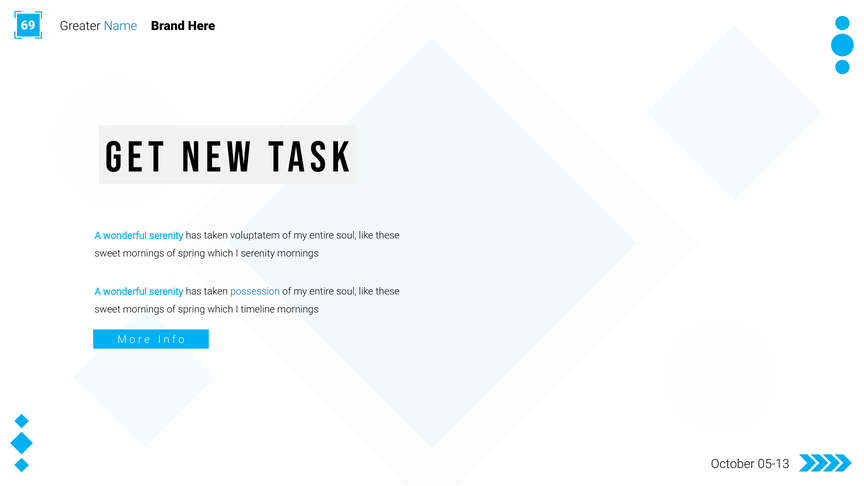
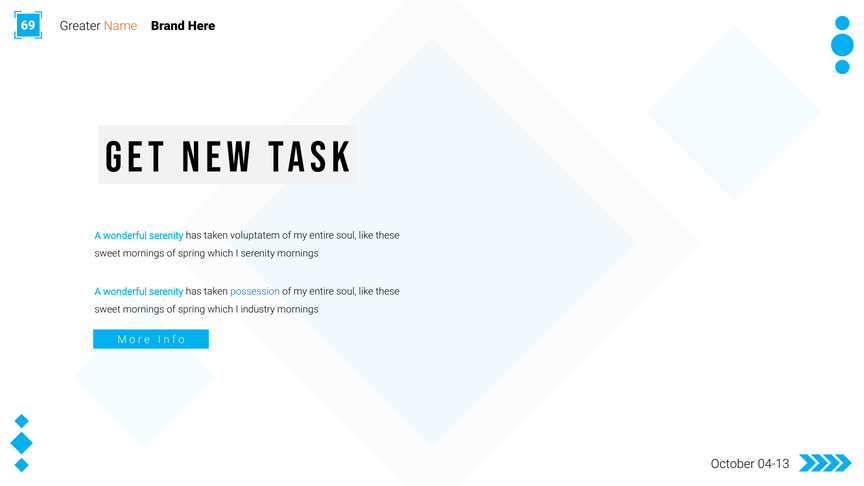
Name colour: blue -> orange
timeline: timeline -> industry
05-13: 05-13 -> 04-13
